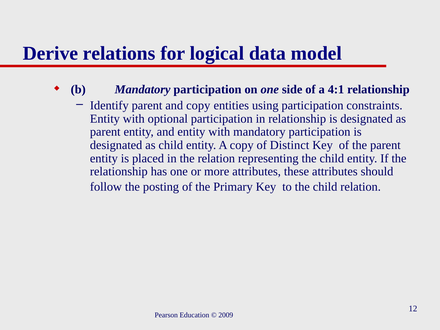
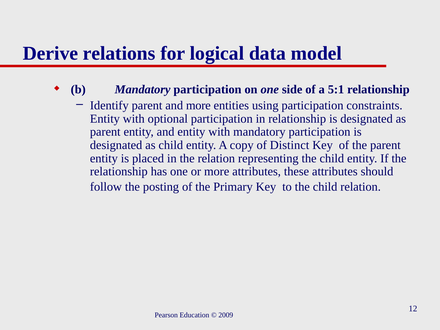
4:1: 4:1 -> 5:1
and copy: copy -> more
